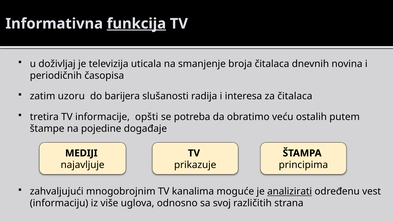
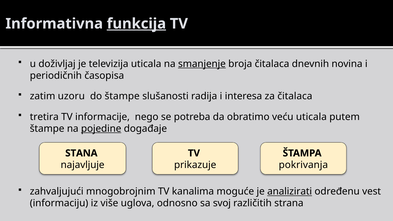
smanjenje underline: none -> present
do barijera: barijera -> štampe
opšti: opšti -> nego
veću ostalih: ostalih -> uticala
pojedine underline: none -> present
MEDIJI: MEDIJI -> STANA
principima: principima -> pokrivanja
